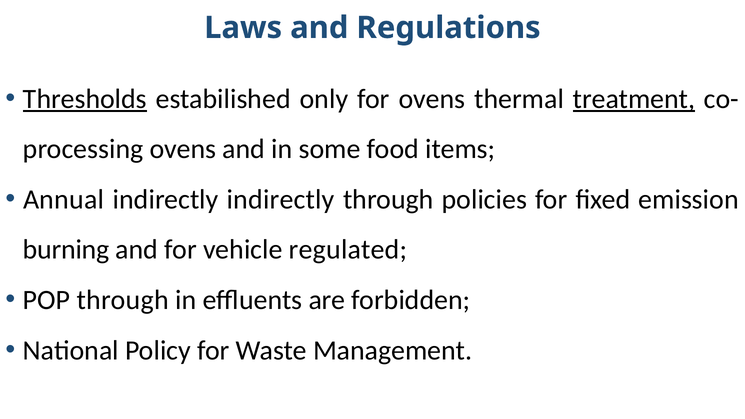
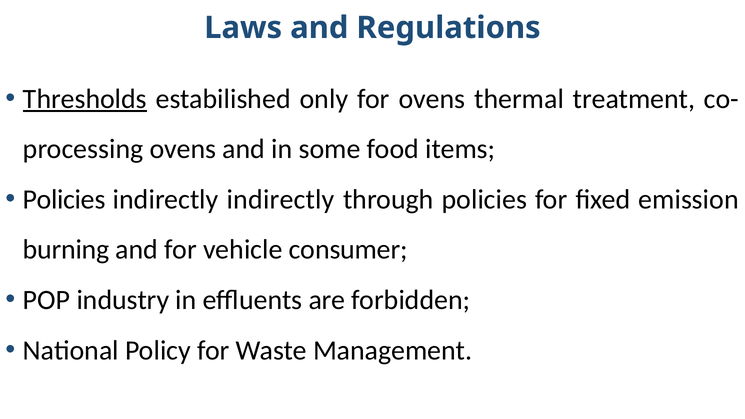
treatment underline: present -> none
Annual at (64, 200): Annual -> Policies
regulated: regulated -> consumer
POP through: through -> industry
